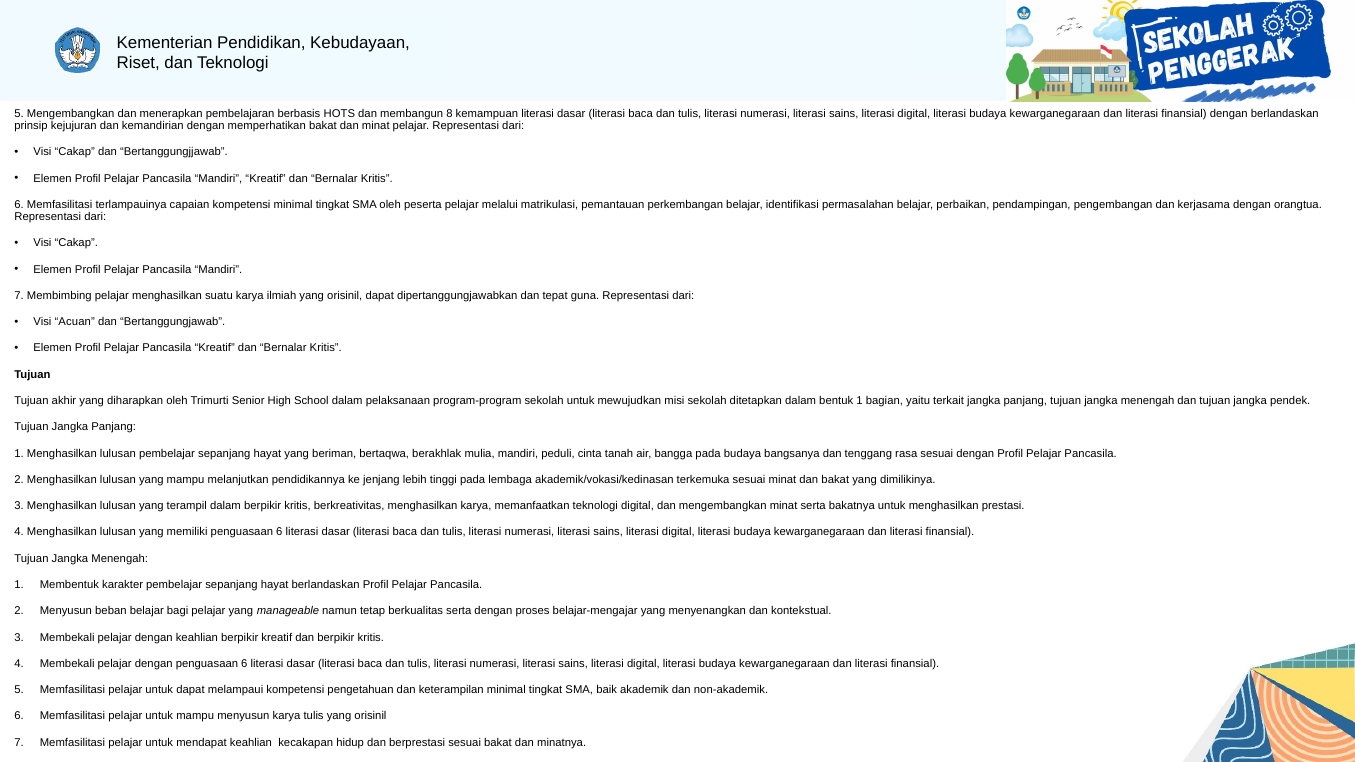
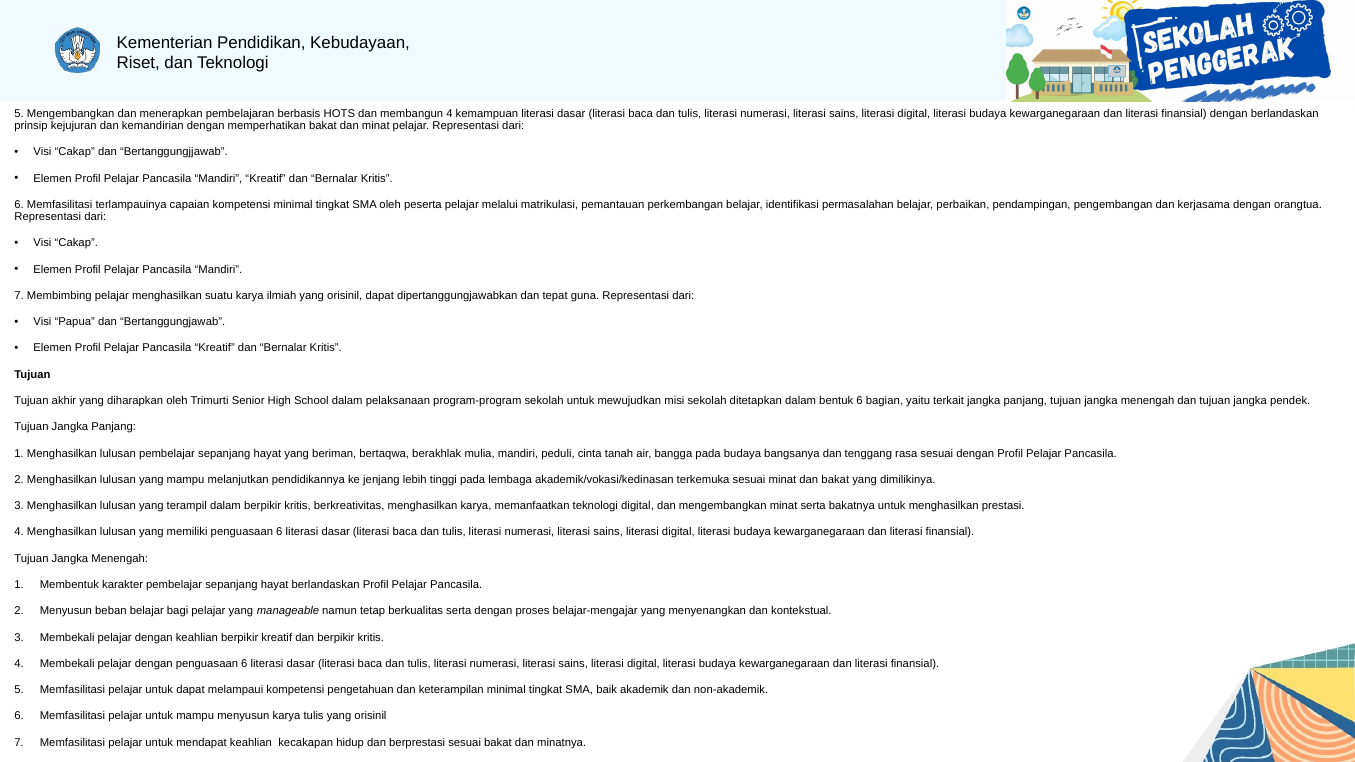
membangun 8: 8 -> 4
Acuan: Acuan -> Papua
bentuk 1: 1 -> 6
